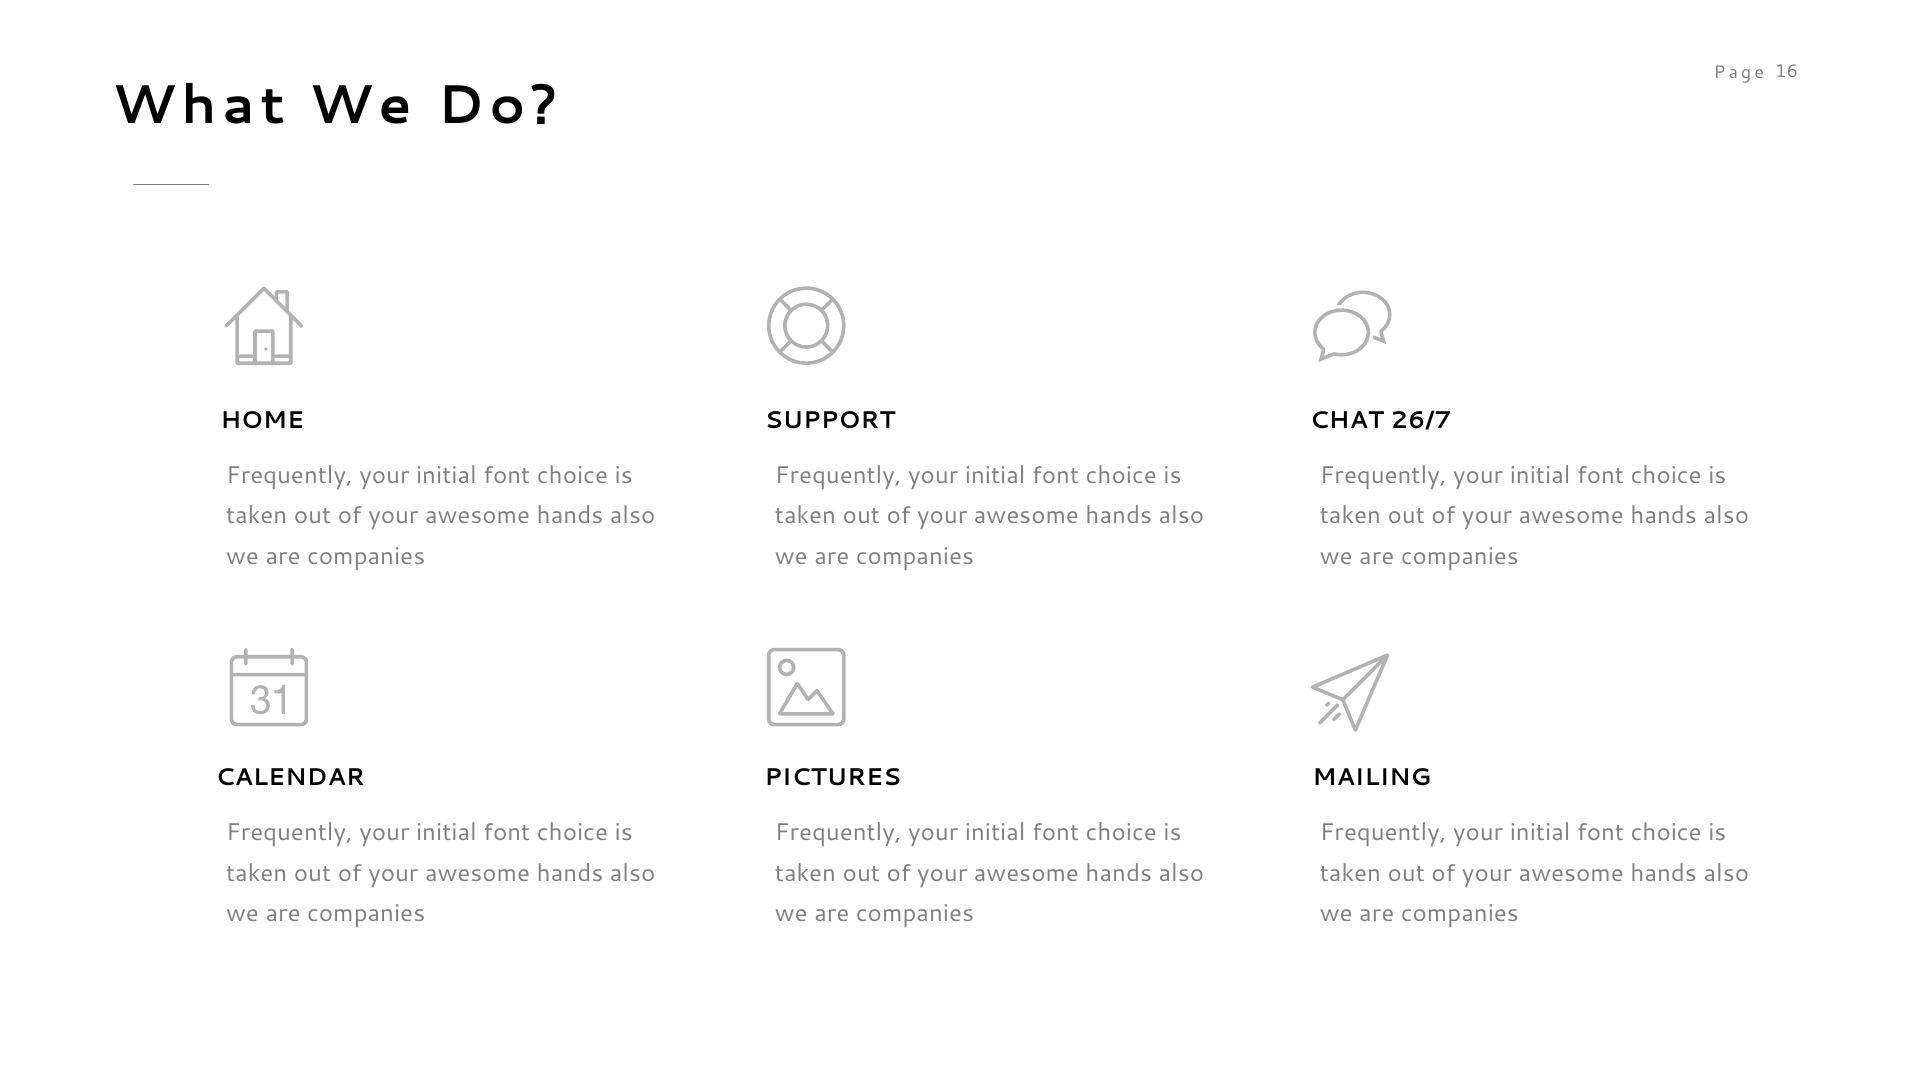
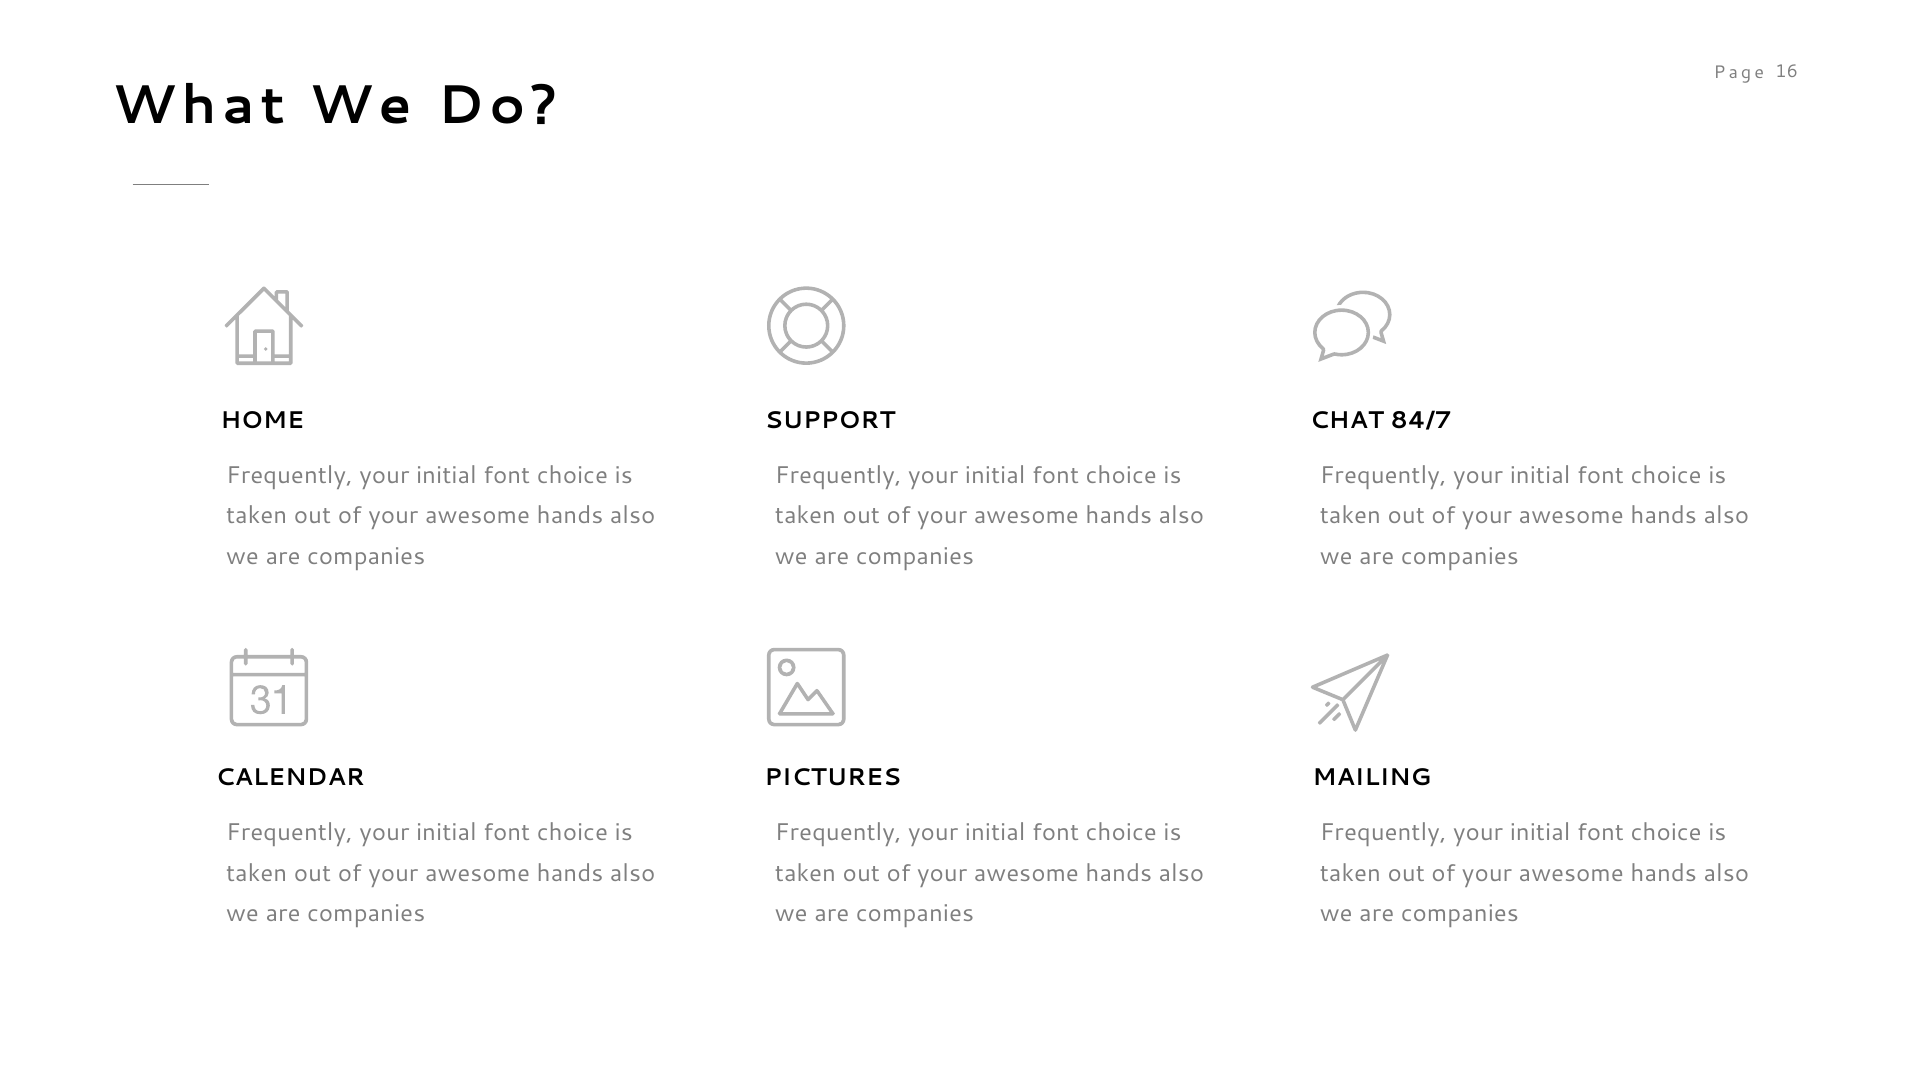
26/7: 26/7 -> 84/7
